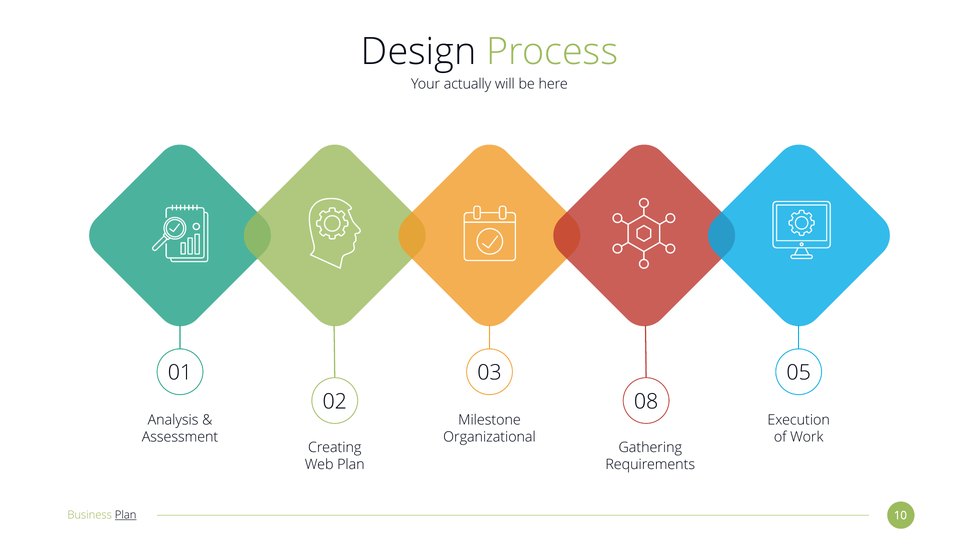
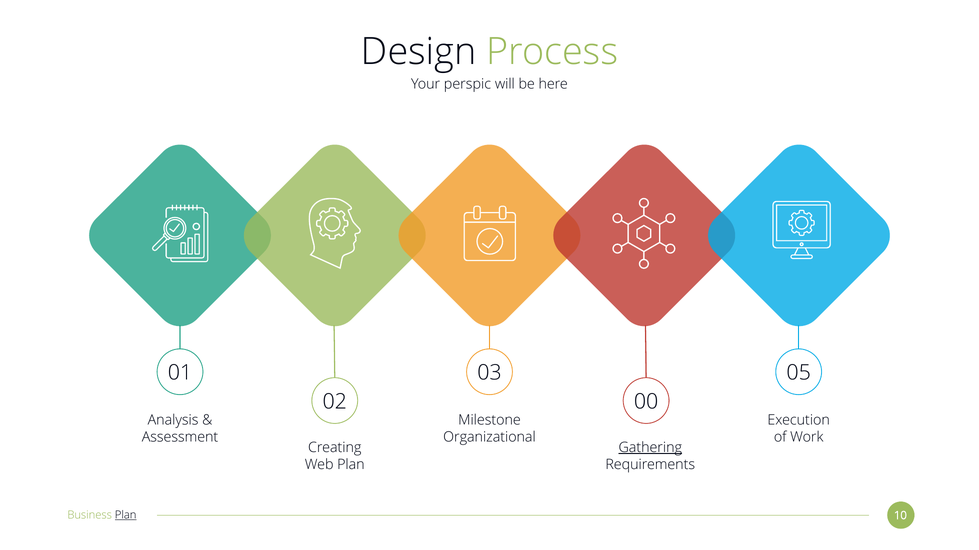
actually: actually -> perspic
08: 08 -> 00
Gathering underline: none -> present
